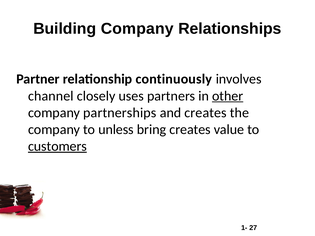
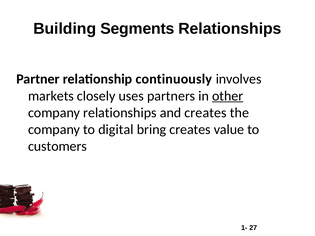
Building Company: Company -> Segments
channel: channel -> markets
company partnerships: partnerships -> relationships
unless: unless -> digital
customers underline: present -> none
